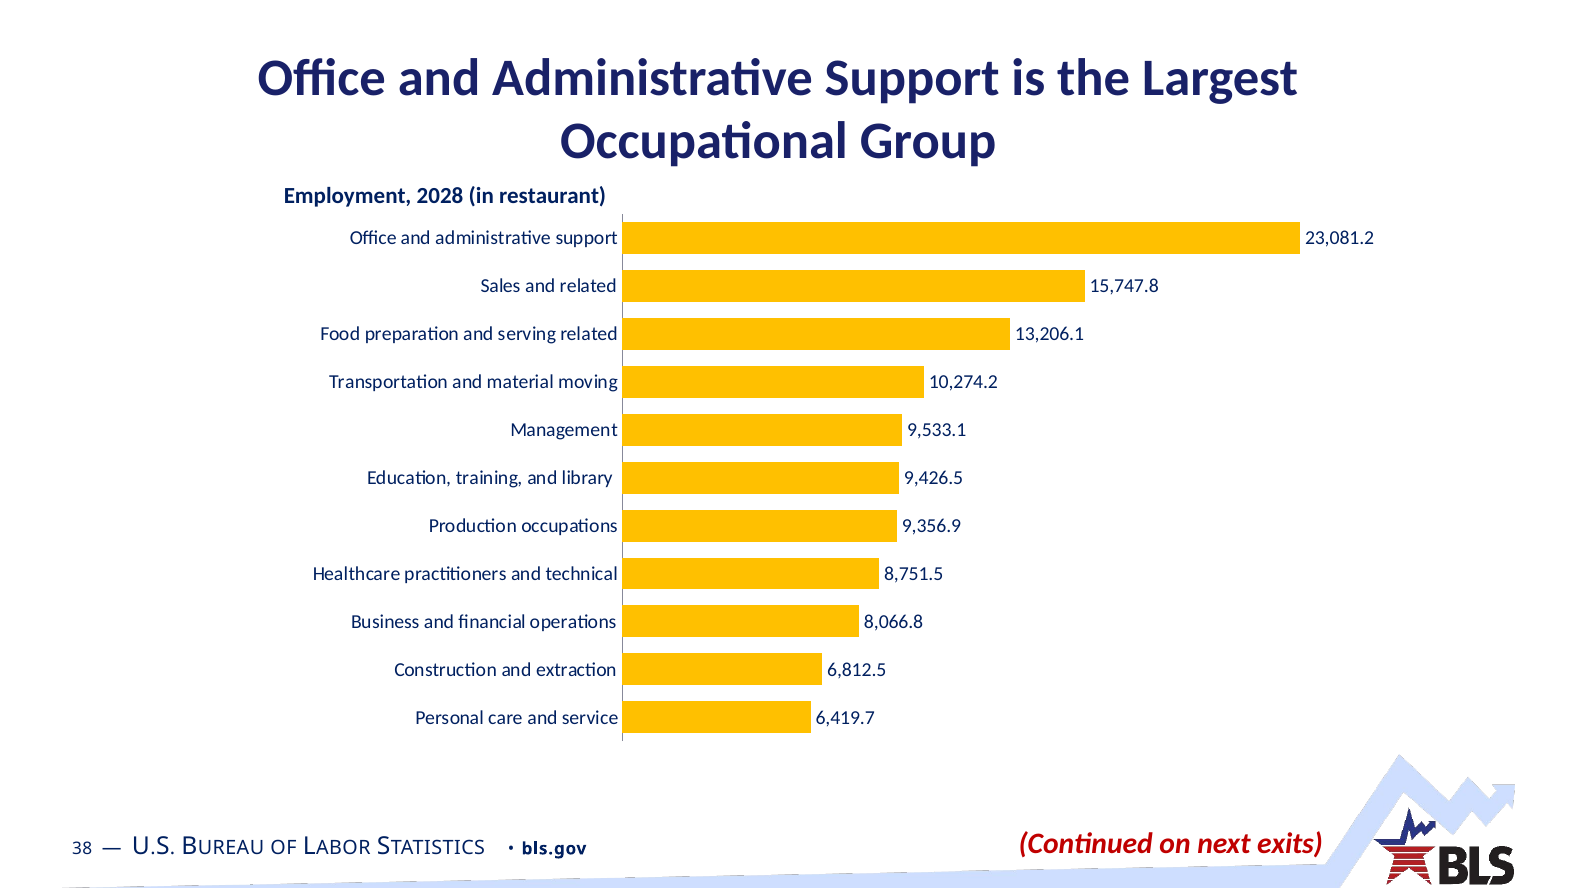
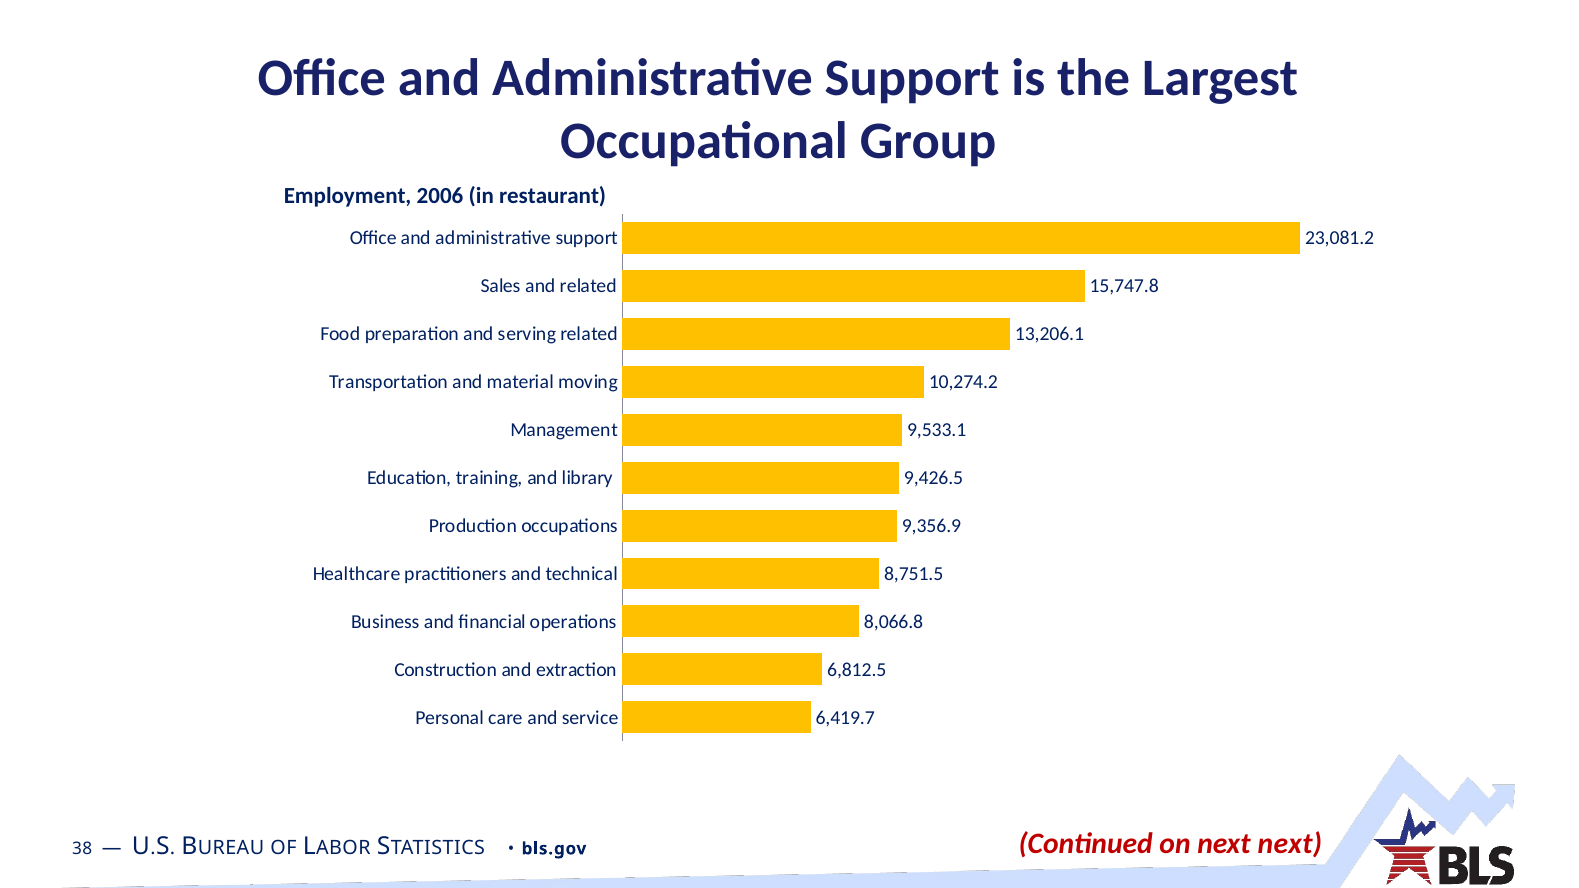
2028: 2028 -> 2006
next exits: exits -> next
